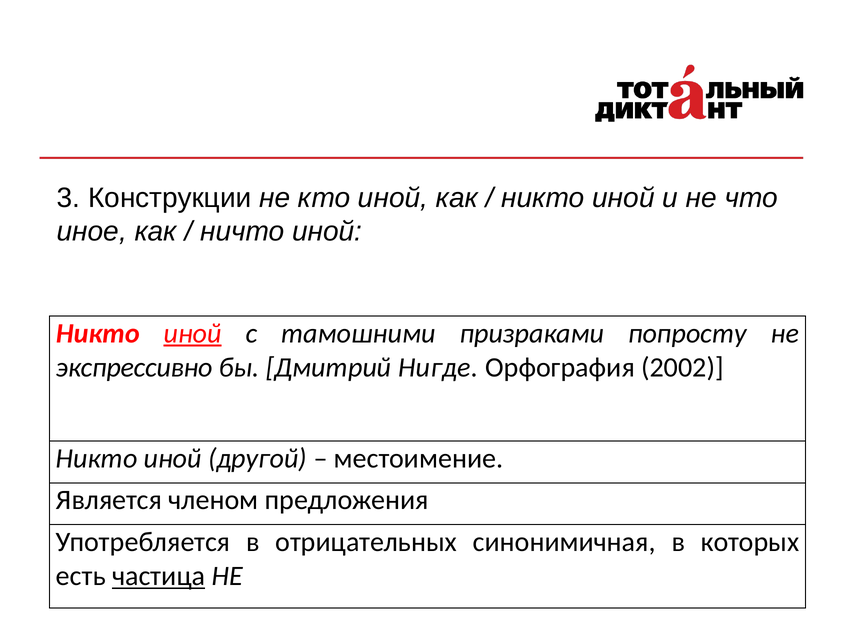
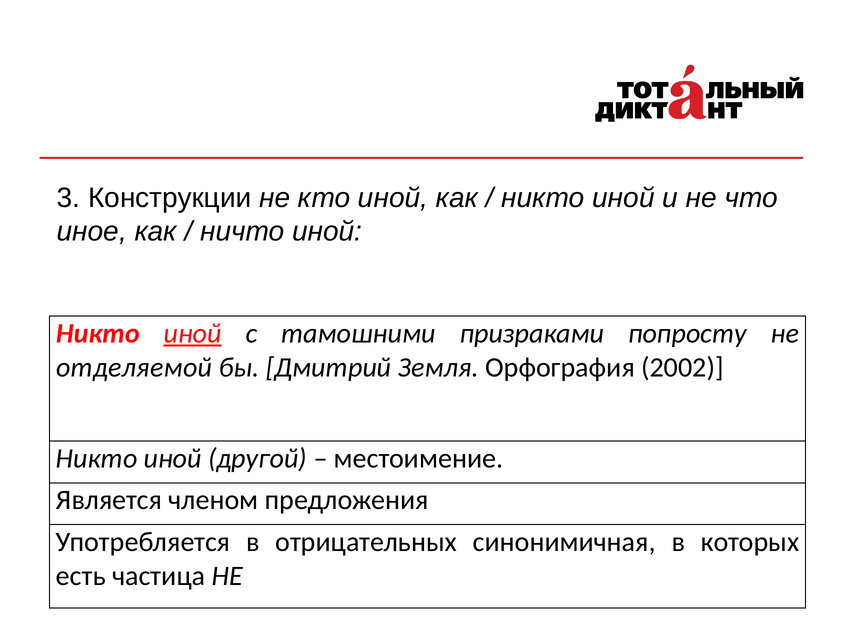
экспрессивно: экспрессивно -> отделяемой
Нигде: Нигде -> Земля
частица underline: present -> none
